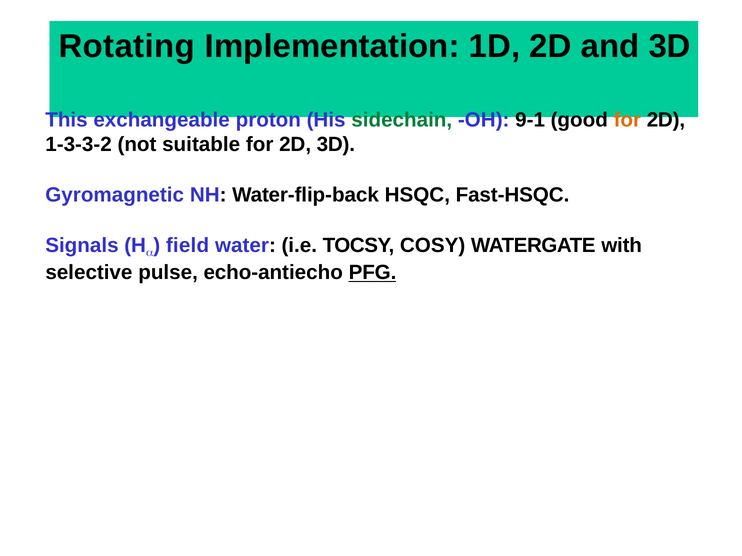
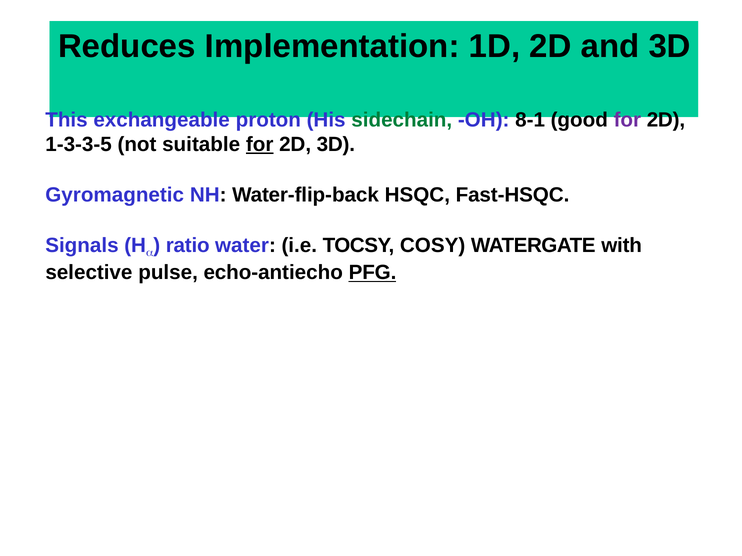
Rotating: Rotating -> Reduces
9-1: 9-1 -> 8-1
for at (627, 120) colour: orange -> purple
1-3-3-2: 1-3-3-2 -> 1-3-3-5
for at (260, 145) underline: none -> present
field: field -> ratio
